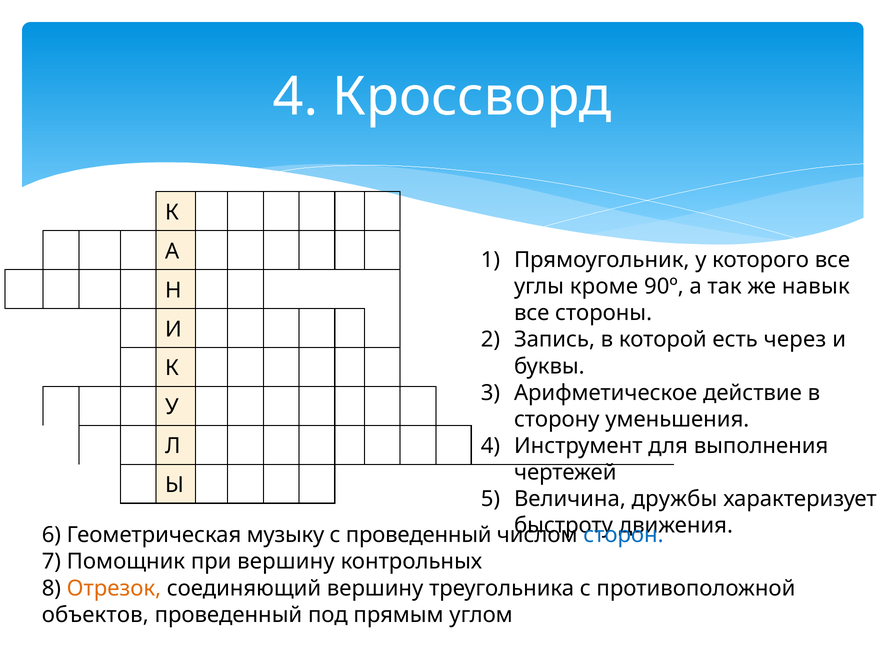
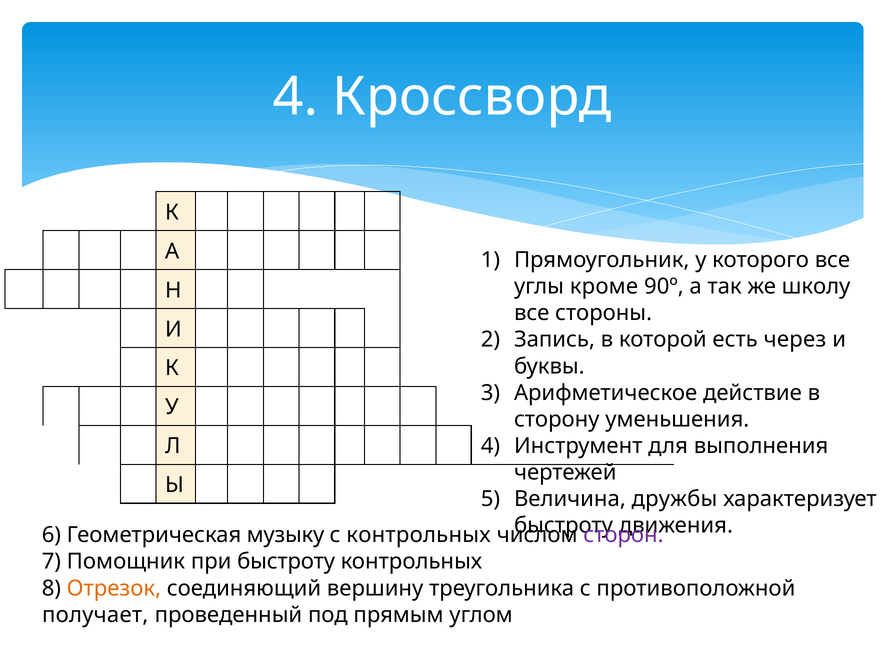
навык: навык -> школу
с проведенный: проведенный -> контрольных
сторон colour: blue -> purple
при вершину: вершину -> быстроту
объектов: объектов -> получает
